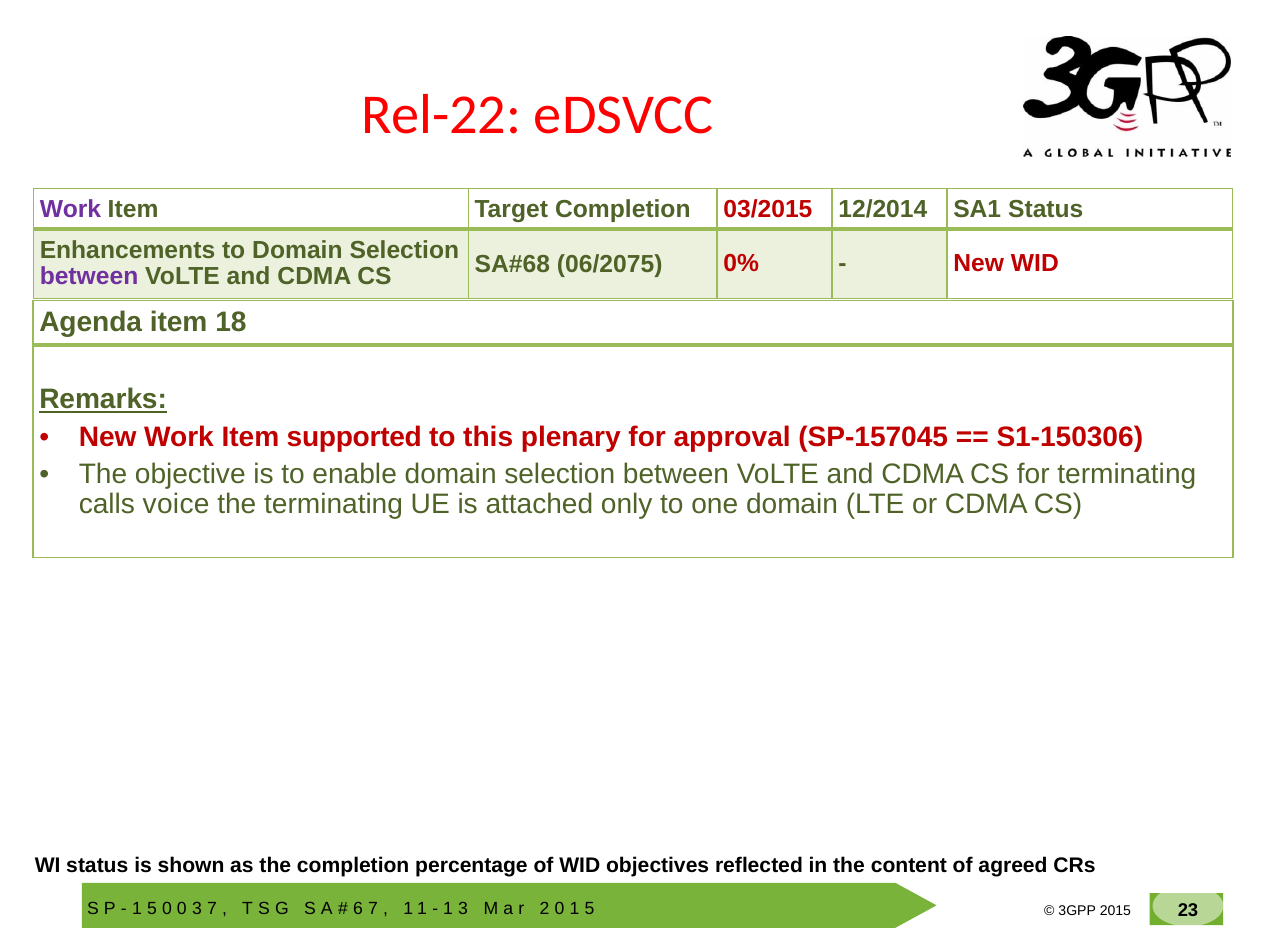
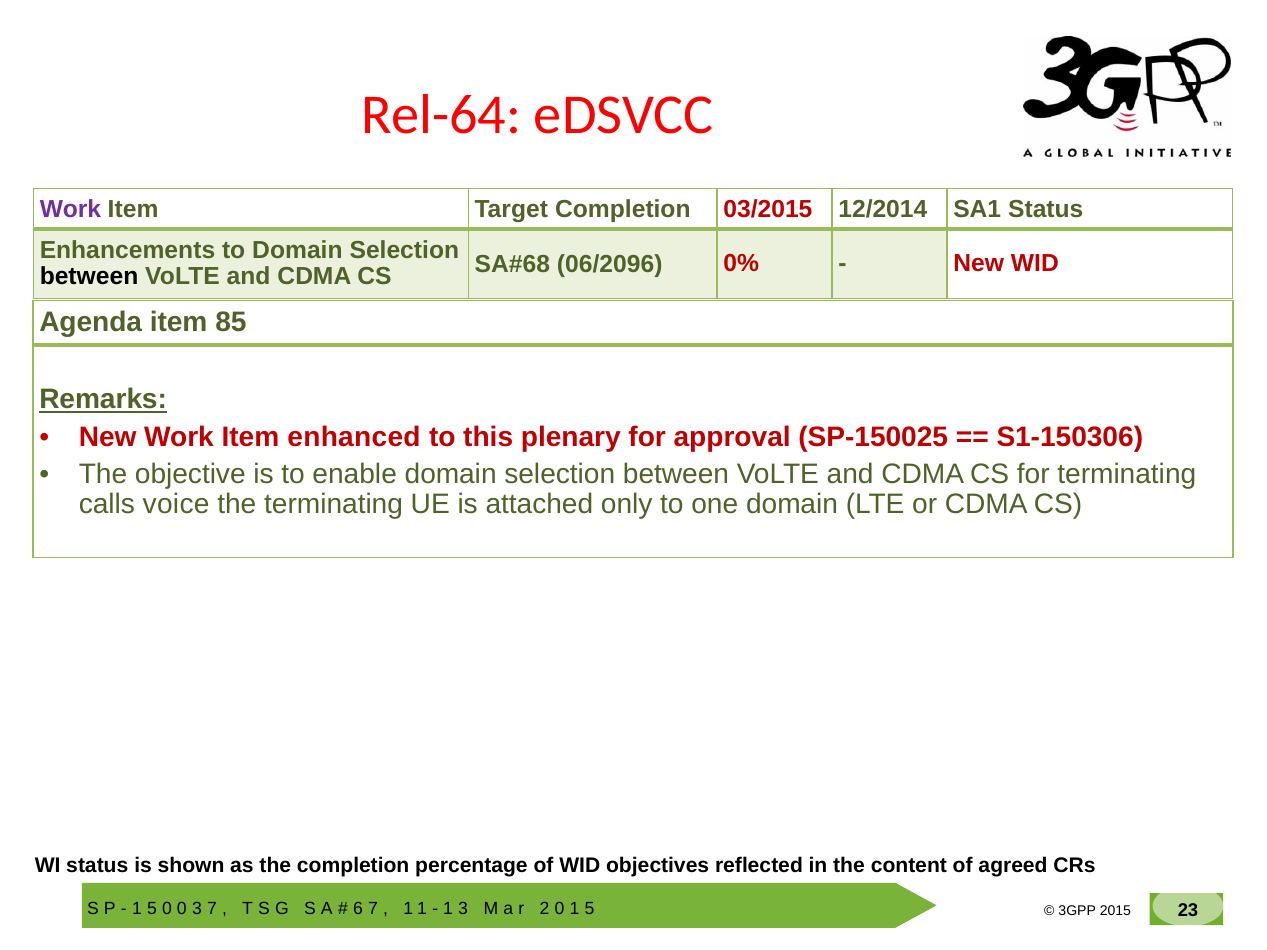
Rel-22: Rel-22 -> Rel-64
between at (89, 276) colour: purple -> black
06/2075: 06/2075 -> 06/2096
18: 18 -> 85
supported: supported -> enhanced
SP-157045: SP-157045 -> SP-150025
